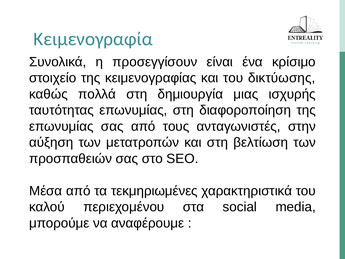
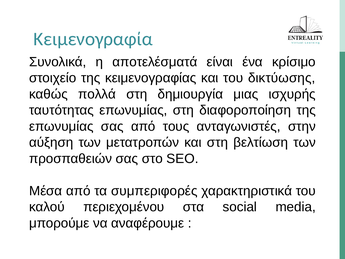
προσεγγίσουν: προσεγγίσουν -> αποτελέσματά
τεκμηριωμένες: τεκμηριωμένες -> συμπεριφορές
